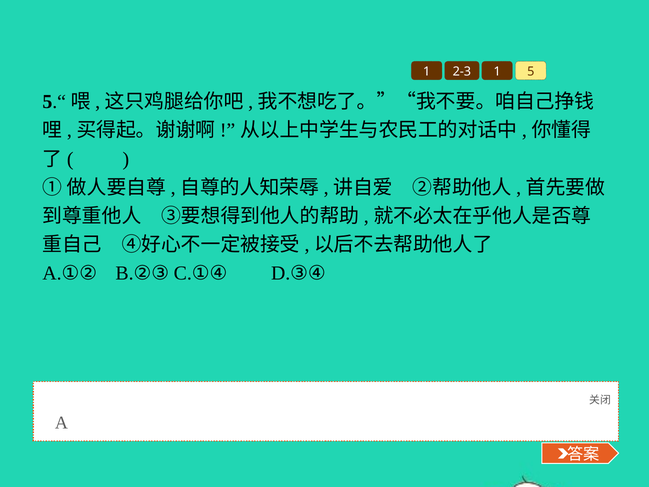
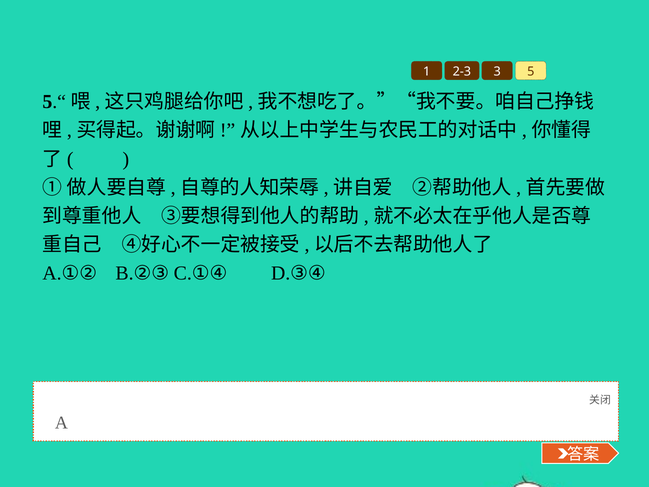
2-3 1: 1 -> 3
